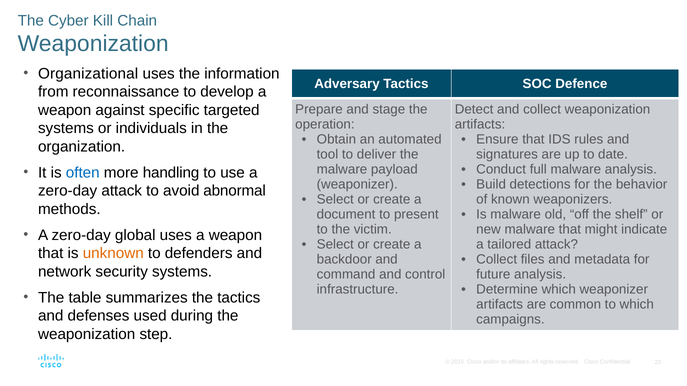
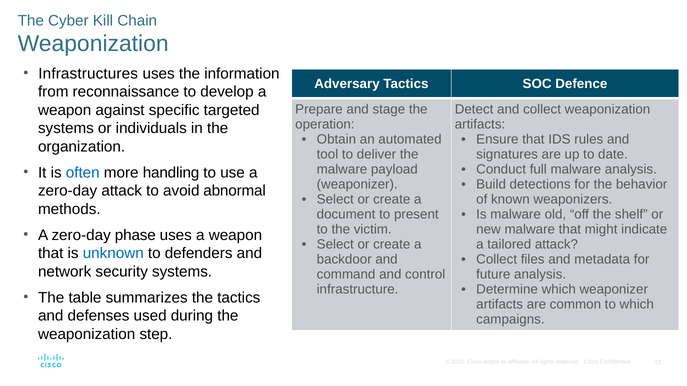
Organizational: Organizational -> Infrastructures
global: global -> phase
unknown colour: orange -> blue
